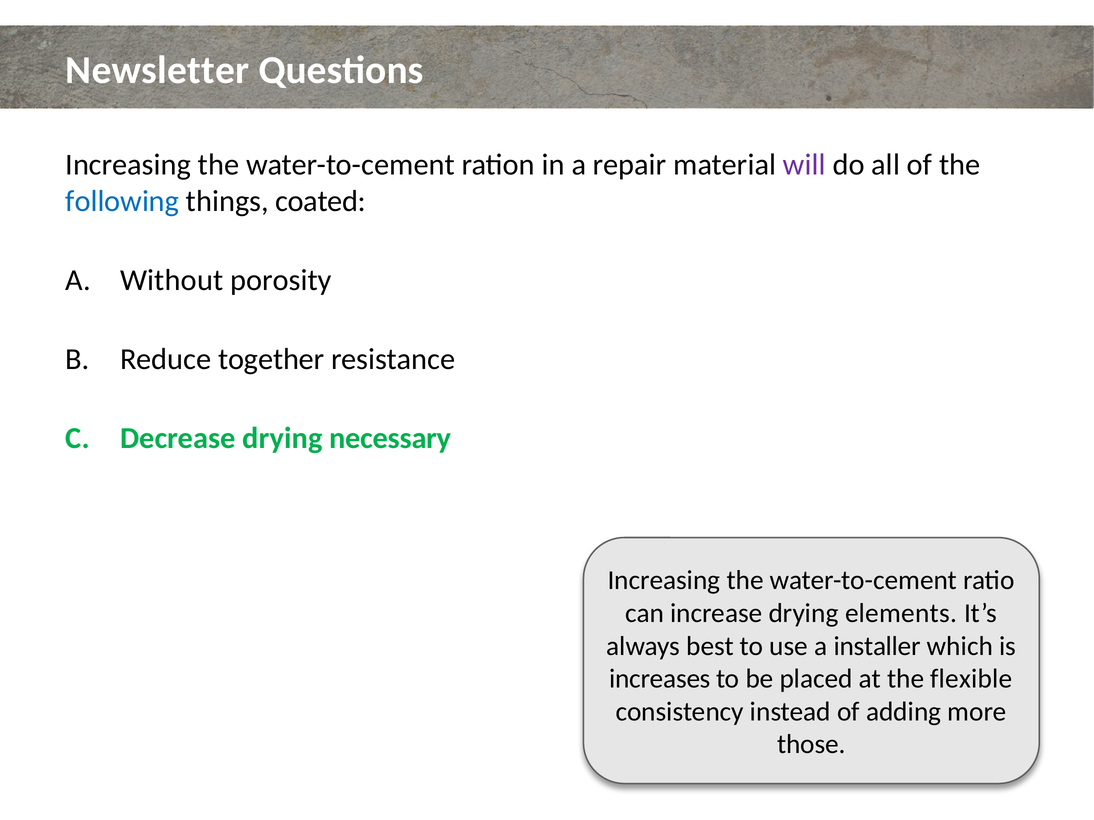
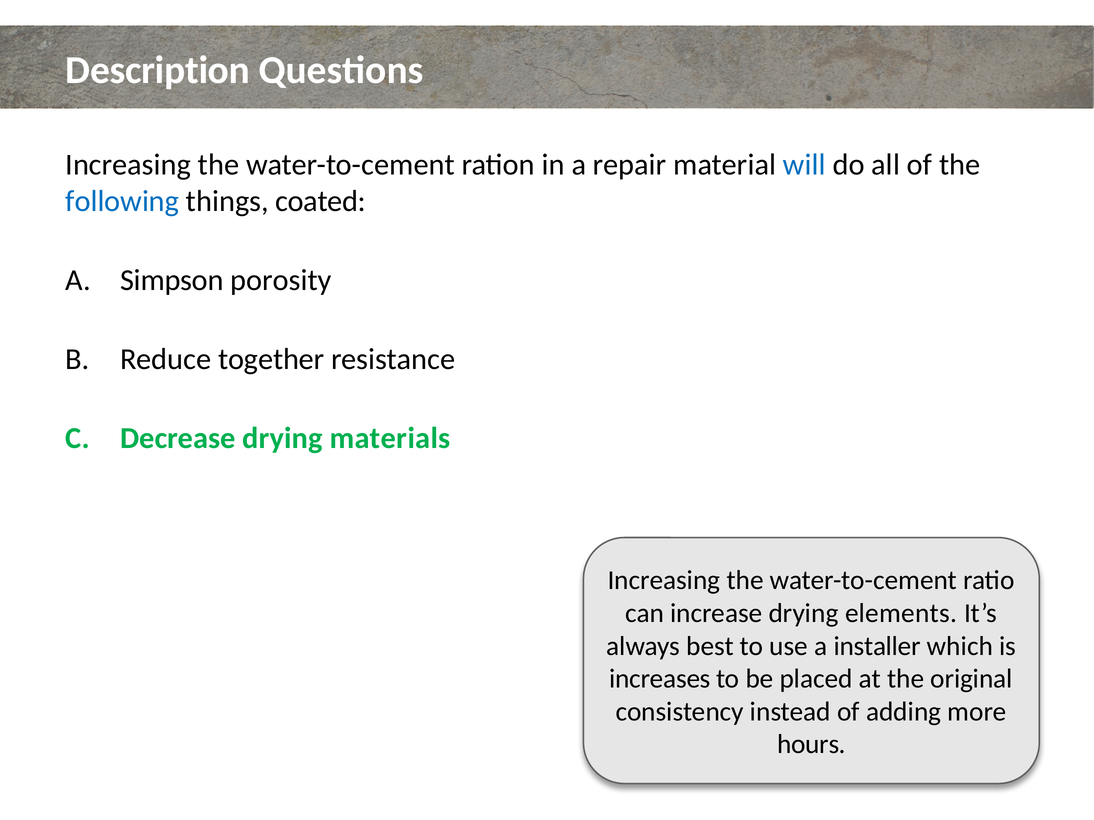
Newsletter: Newsletter -> Description
will colour: purple -> blue
Without: Without -> Simpson
necessary: necessary -> materials
flexible: flexible -> original
those: those -> hours
